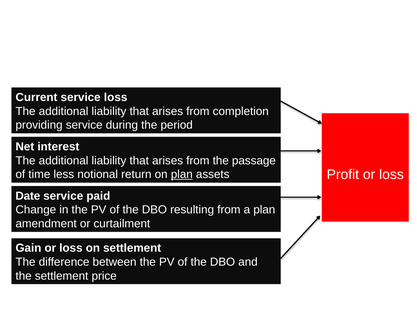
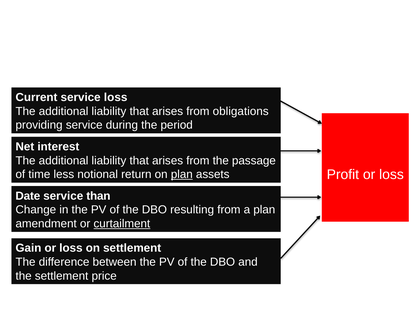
completion: completion -> obligations
paid: paid -> than
curtailment underline: none -> present
